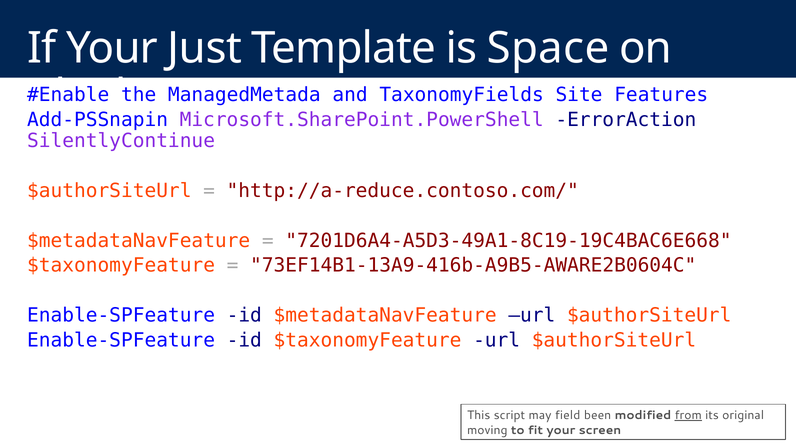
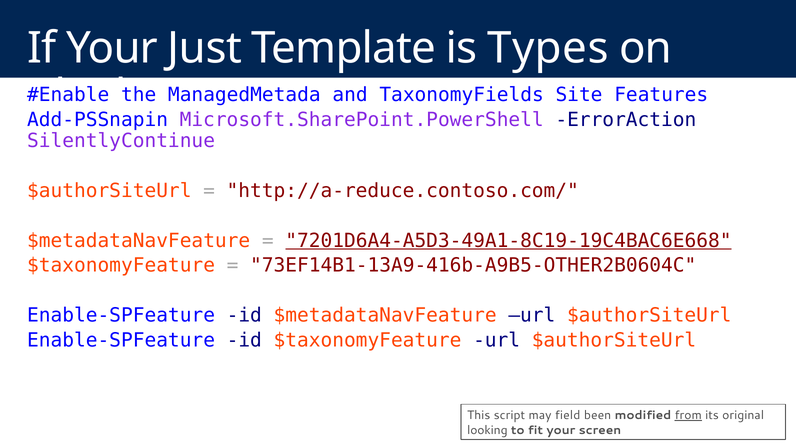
Space: Space -> Types
7201D6A4-A5D3-49A1-8C19-19C4BAC6E668 underline: none -> present
73EF14B1-13A9-416b-A9B5-AWARE2B0604C: 73EF14B1-13A9-416b-A9B5-AWARE2B0604C -> 73EF14B1-13A9-416b-A9B5-OTHER2B0604C
moving: moving -> looking
